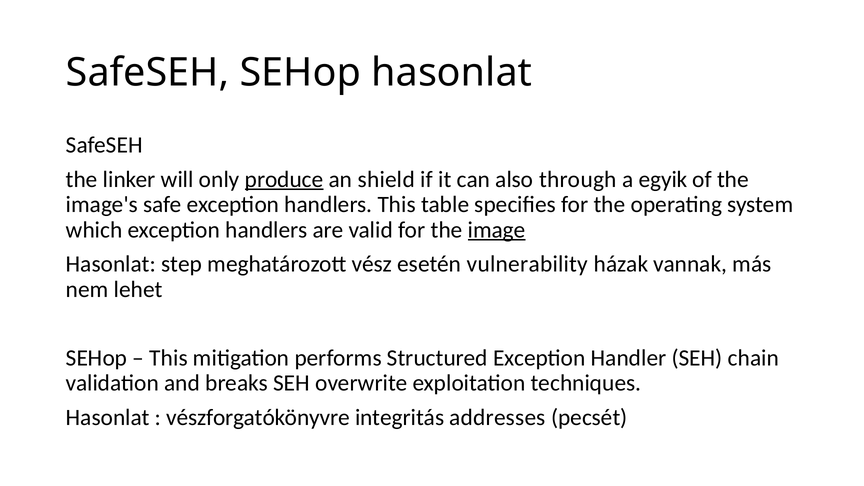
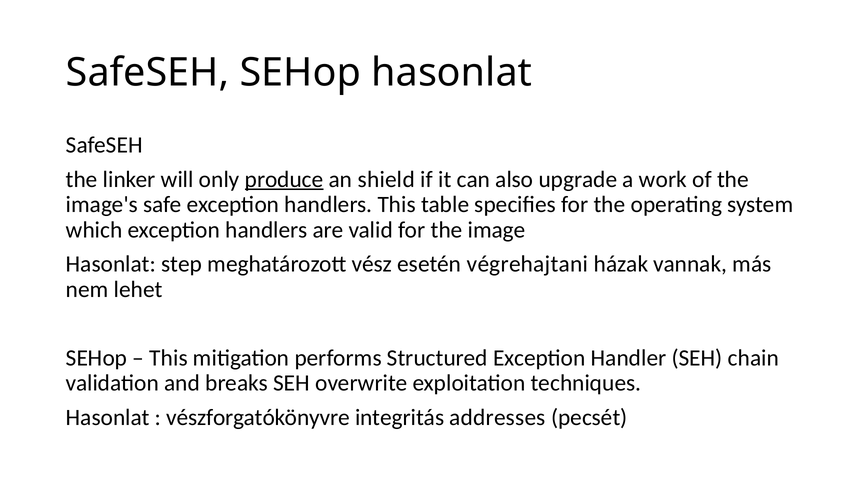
through: through -> upgrade
egyik: egyik -> work
image underline: present -> none
vulnerability: vulnerability -> végrehajtani
